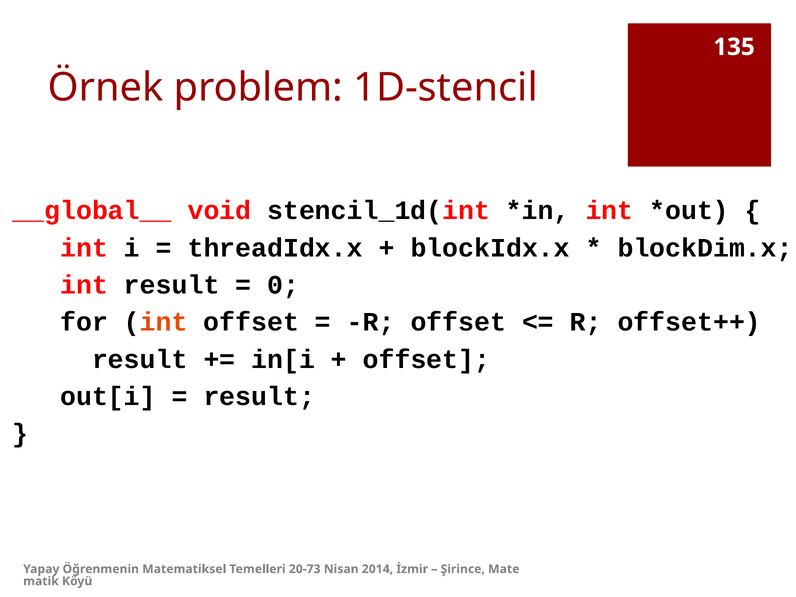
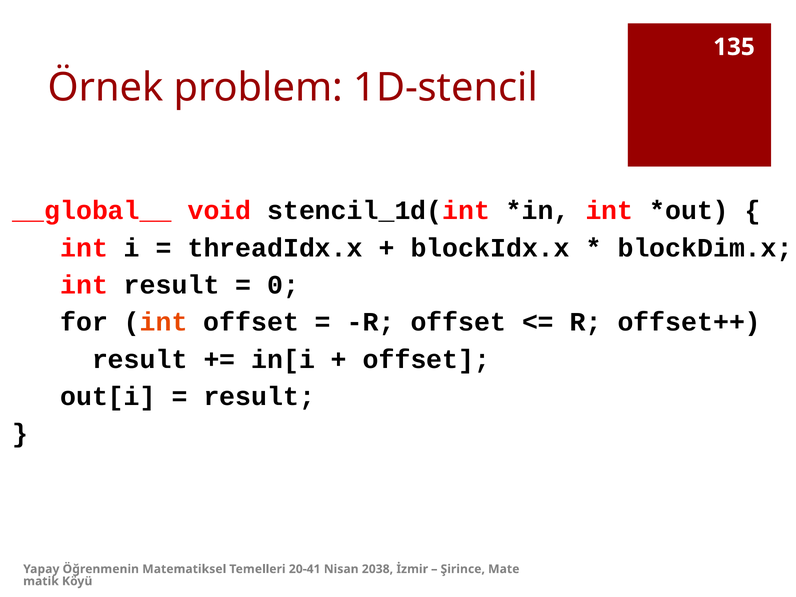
20-73: 20-73 -> 20-41
2014: 2014 -> 2038
